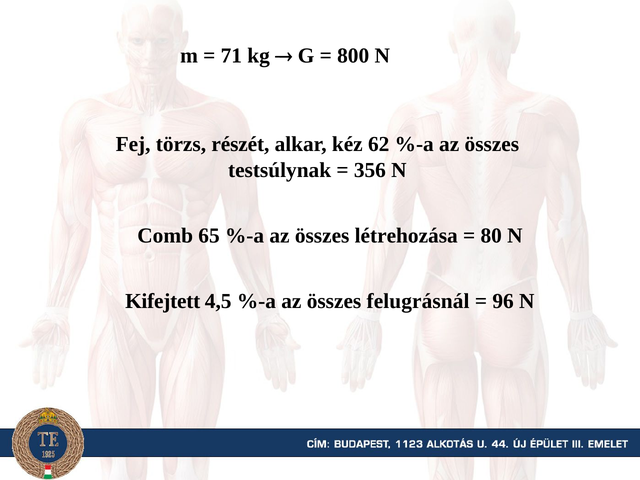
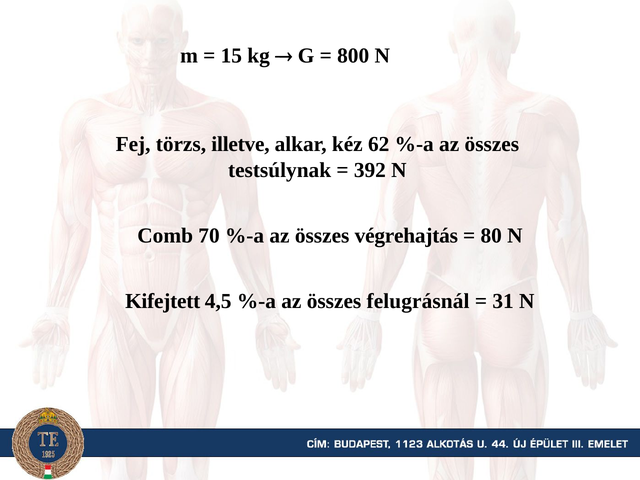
71: 71 -> 15
részét: részét -> illetve
356: 356 -> 392
65: 65 -> 70
létrehozása: létrehozása -> végrehajtás
96: 96 -> 31
